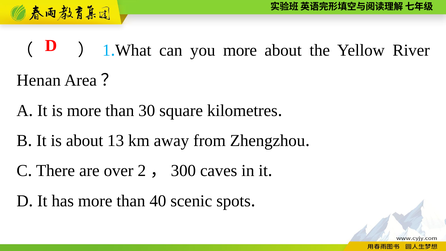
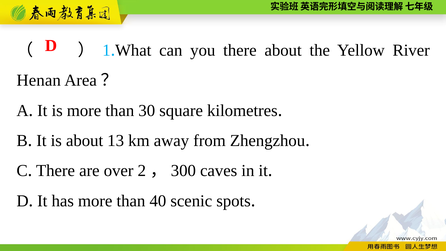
you more: more -> there
